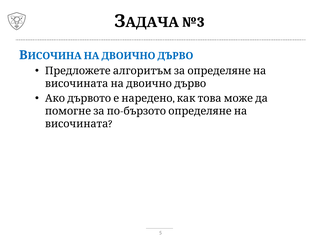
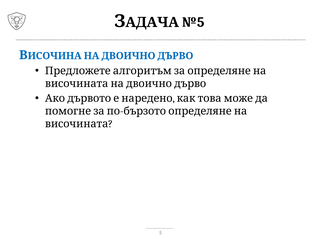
№3: №3 -> №5
